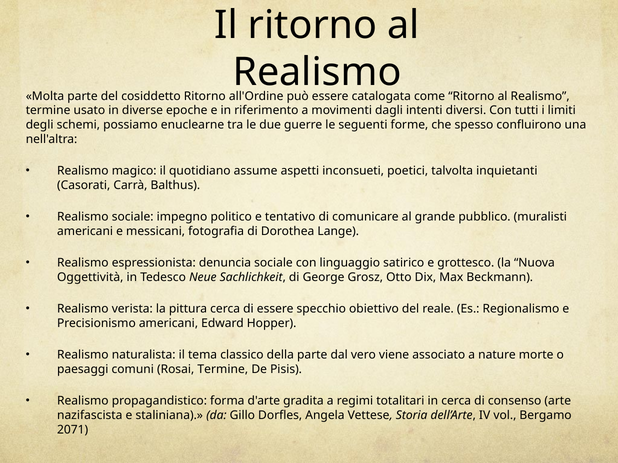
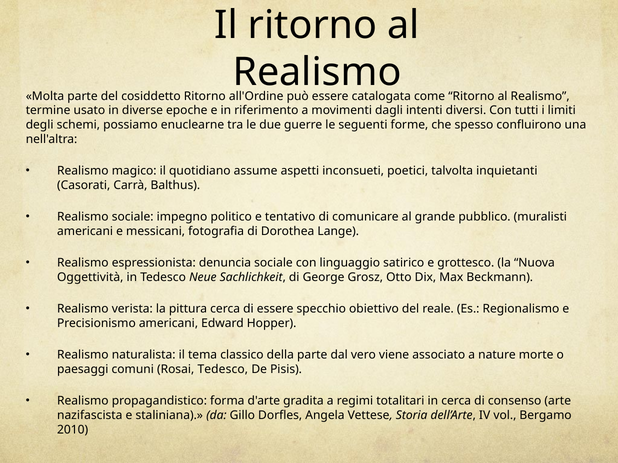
Rosai Termine: Termine -> Tedesco
2071: 2071 -> 2010
